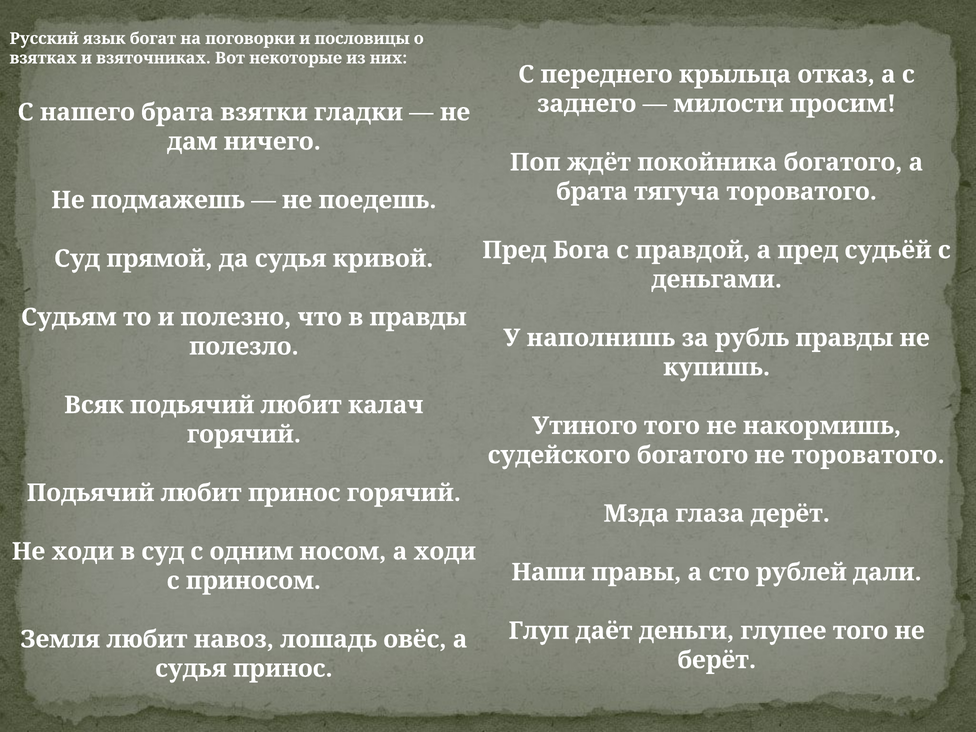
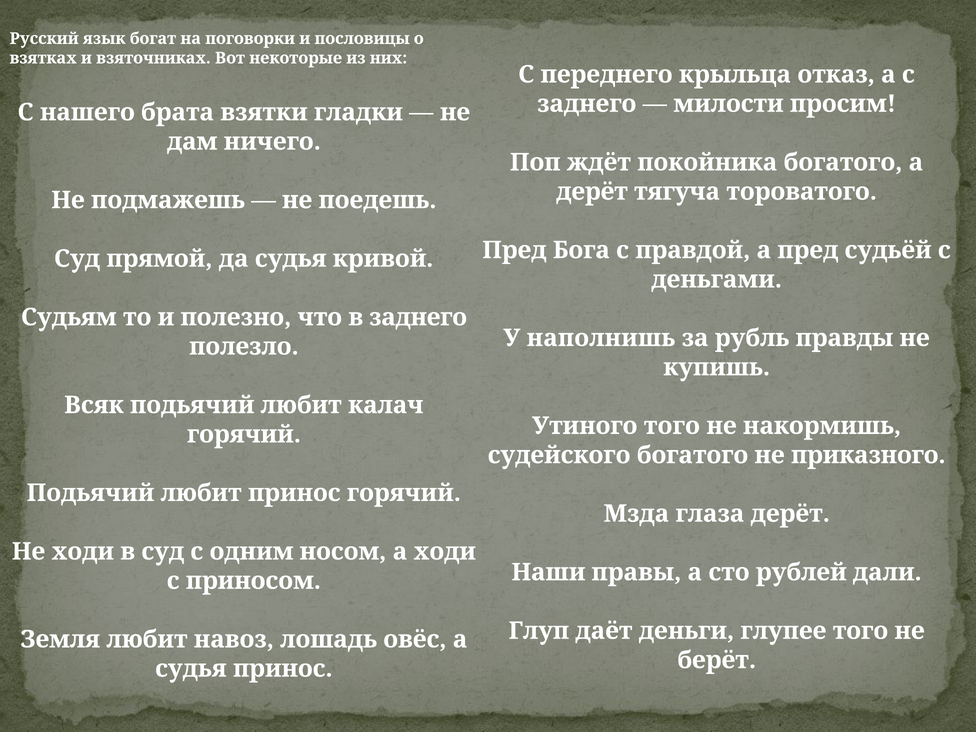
брата at (592, 192): брата -> дерёт
в правды: правды -> заднего
не тороватого: тороватого -> приказного
